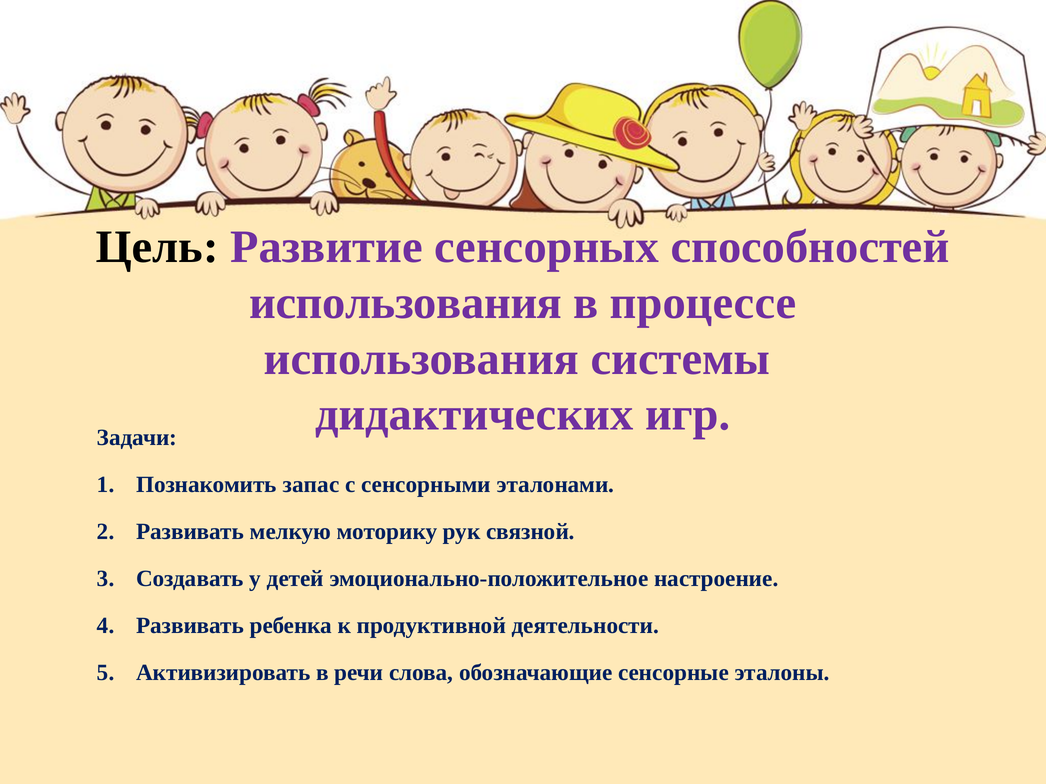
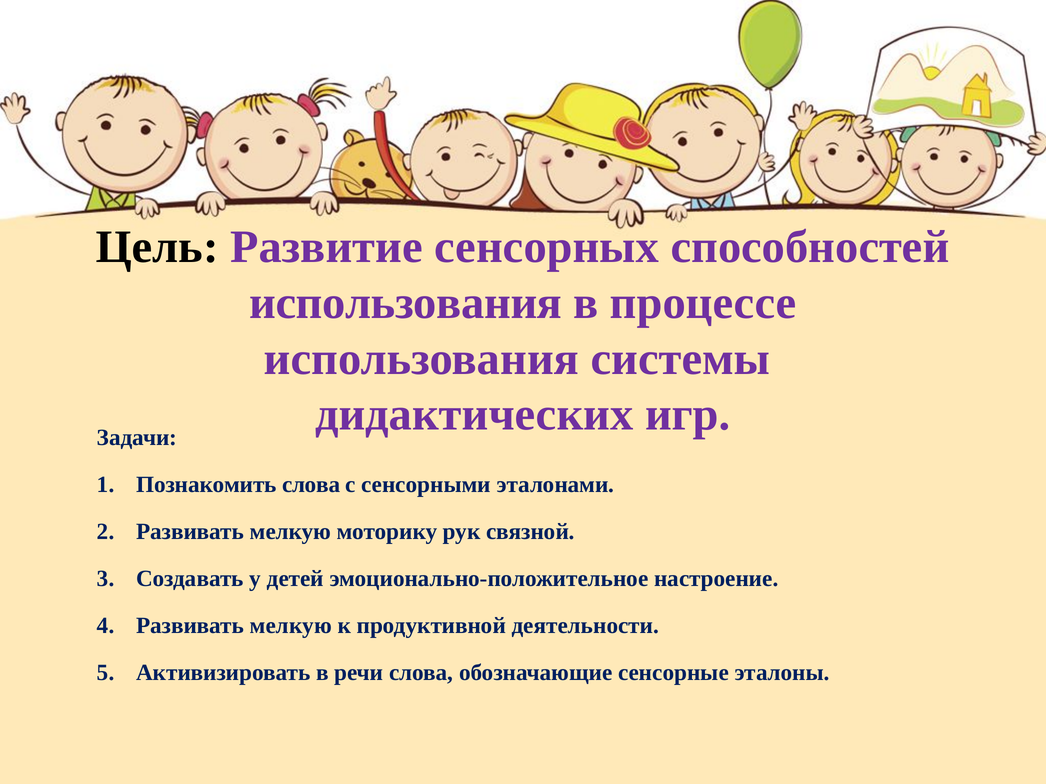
Познакомить запас: запас -> слова
ребенка at (291, 626): ребенка -> мелкую
